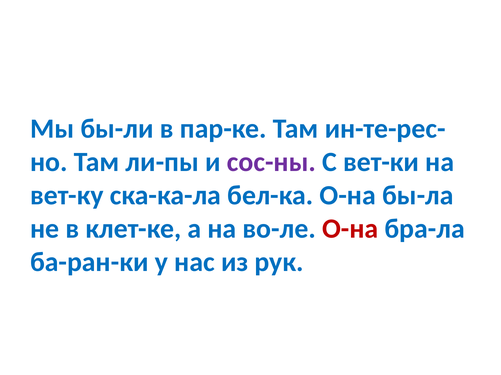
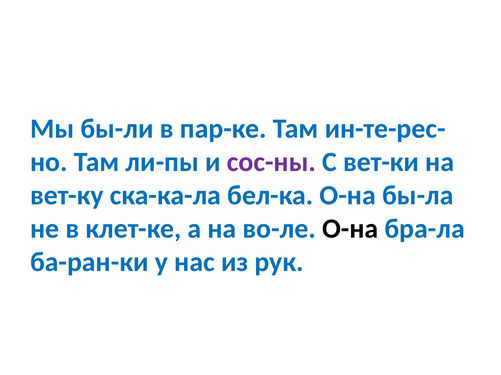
О-на at (350, 229) colour: red -> black
